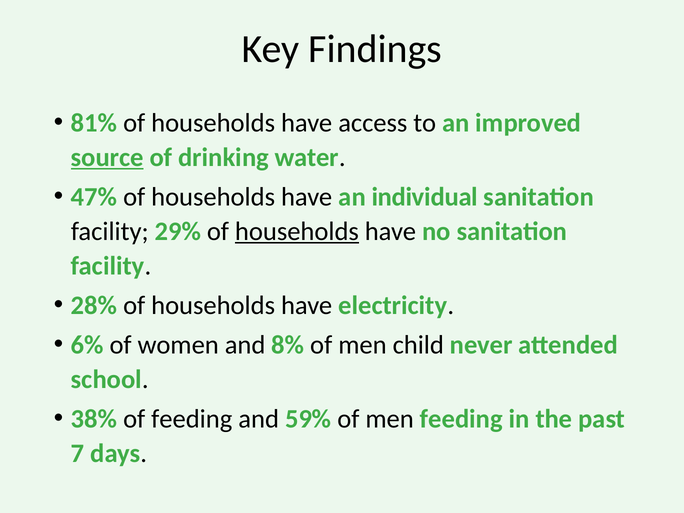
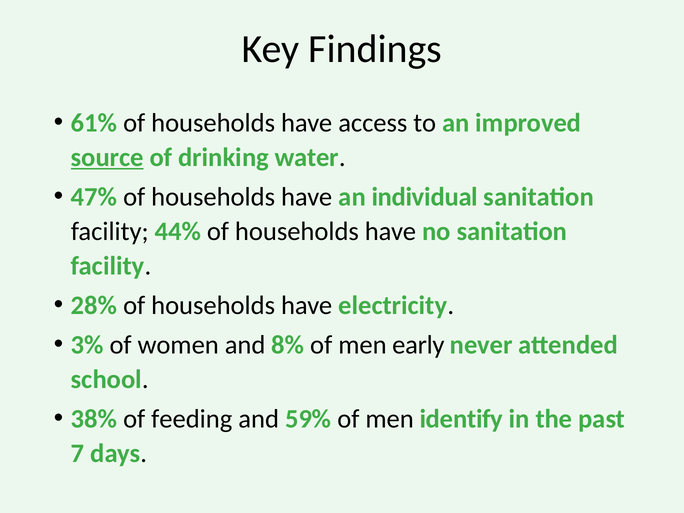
81%: 81% -> 61%
29%: 29% -> 44%
households at (297, 231) underline: present -> none
6%: 6% -> 3%
child: child -> early
men feeding: feeding -> identify
